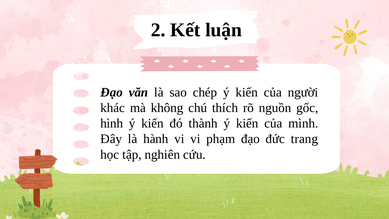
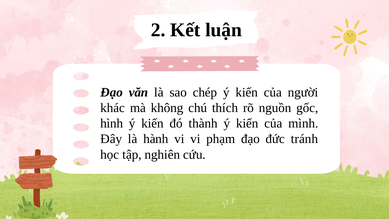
trang: trang -> tránh
